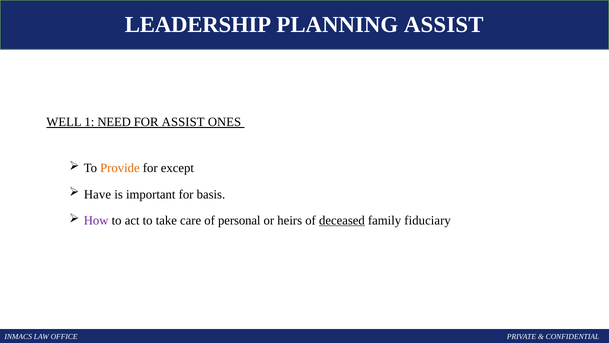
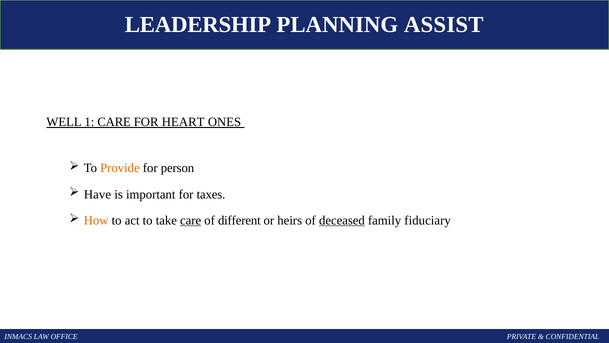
1 NEED: NEED -> CARE
FOR ASSIST: ASSIST -> HEART
except: except -> person
basis: basis -> taxes
How colour: purple -> orange
care at (191, 220) underline: none -> present
personal: personal -> different
